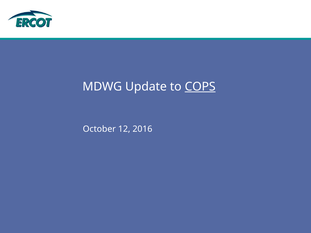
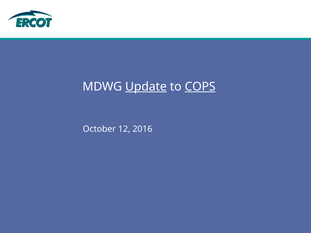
Update underline: none -> present
